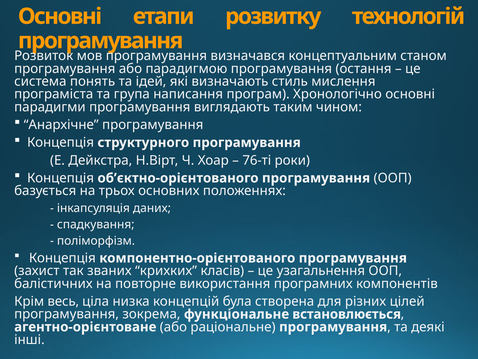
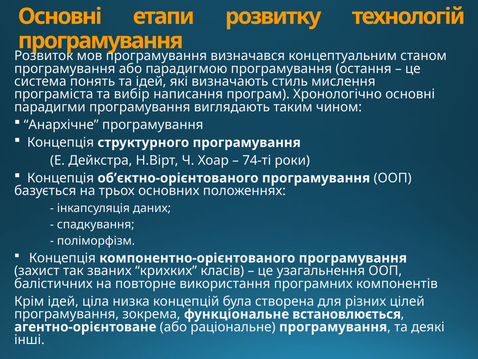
група: група -> вибір
76-ті: 76-ті -> 74-ті
Крім весь: весь -> ідей
